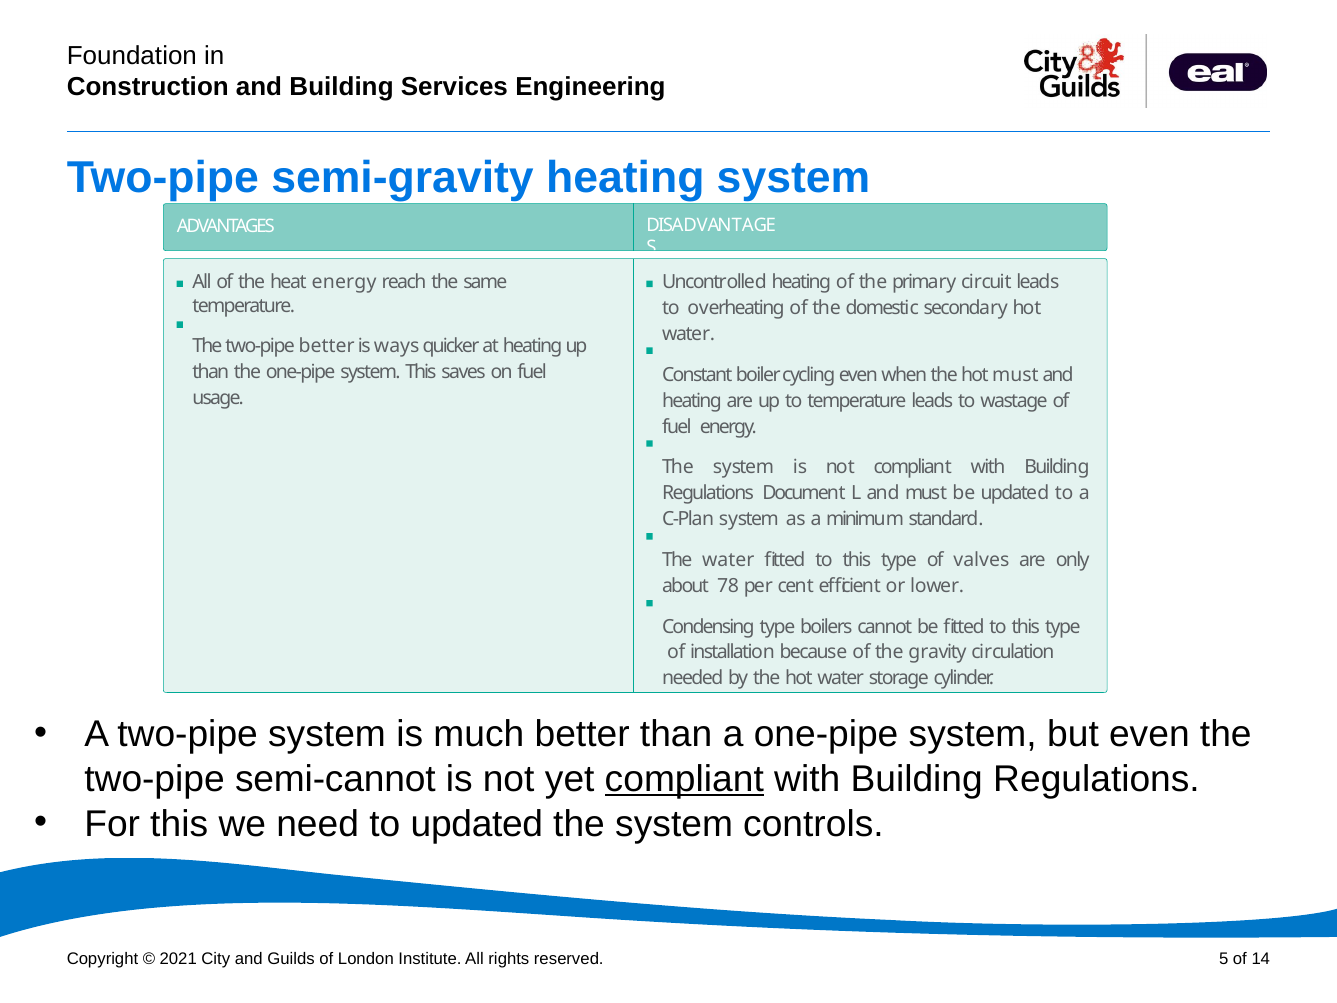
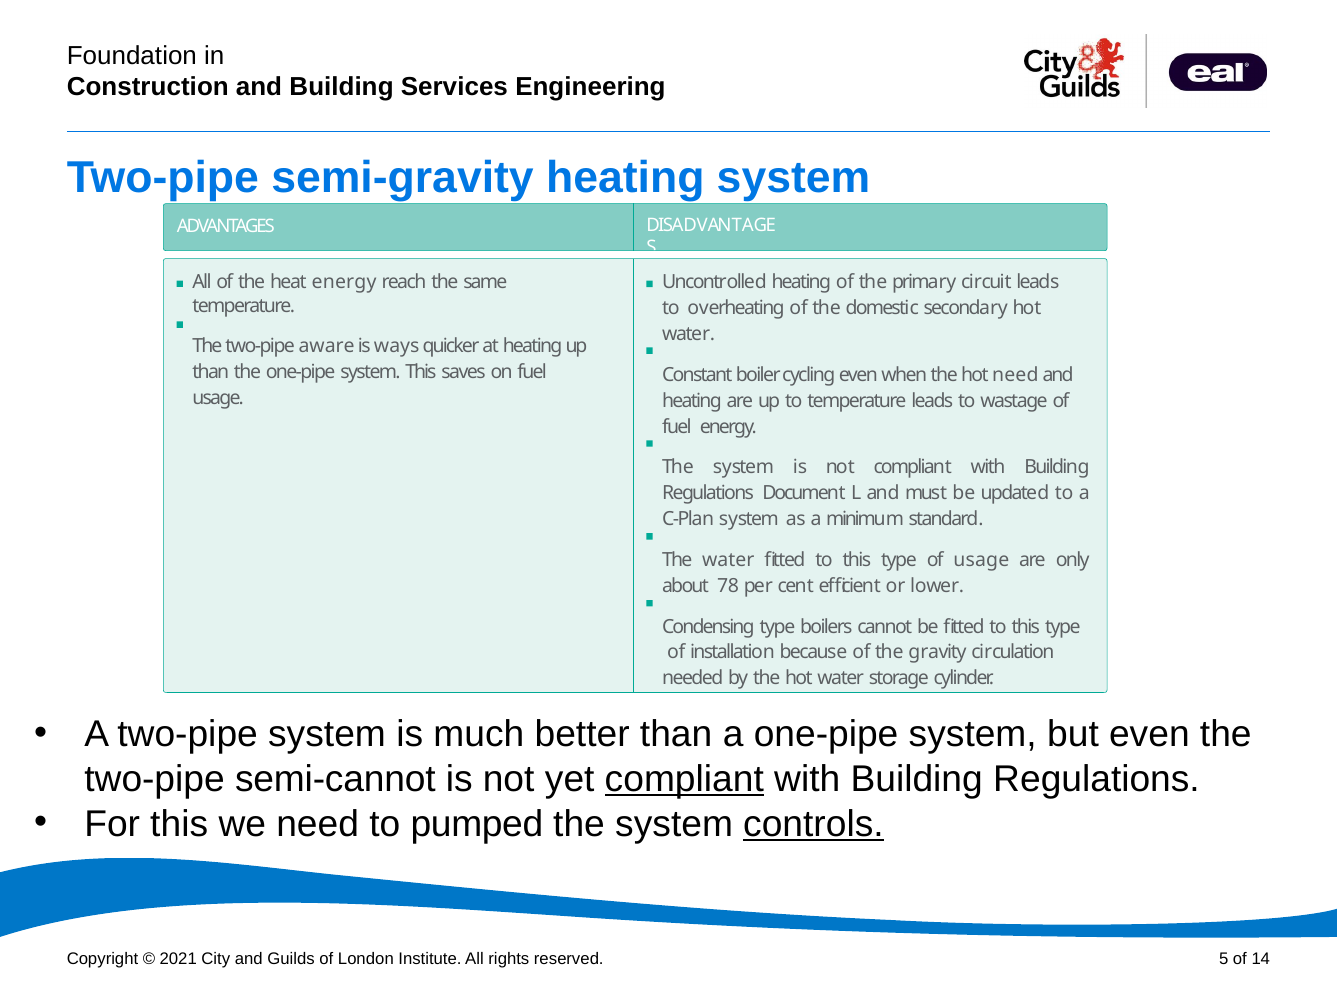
two-pipe better: better -> aware
hot must: must -> need
of valves: valves -> usage
to updated: updated -> pumped
controls underline: none -> present
